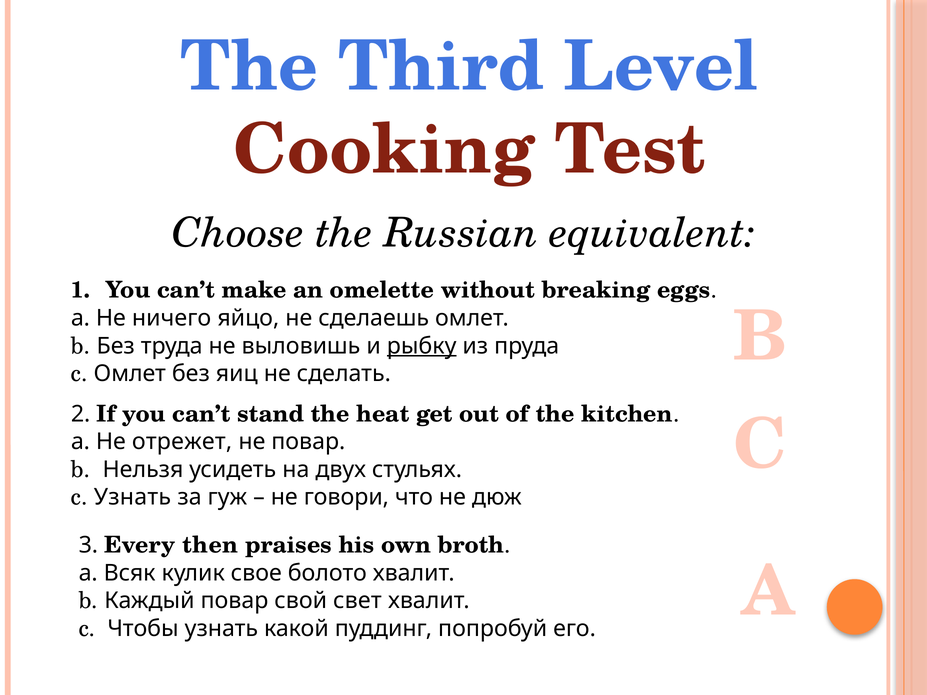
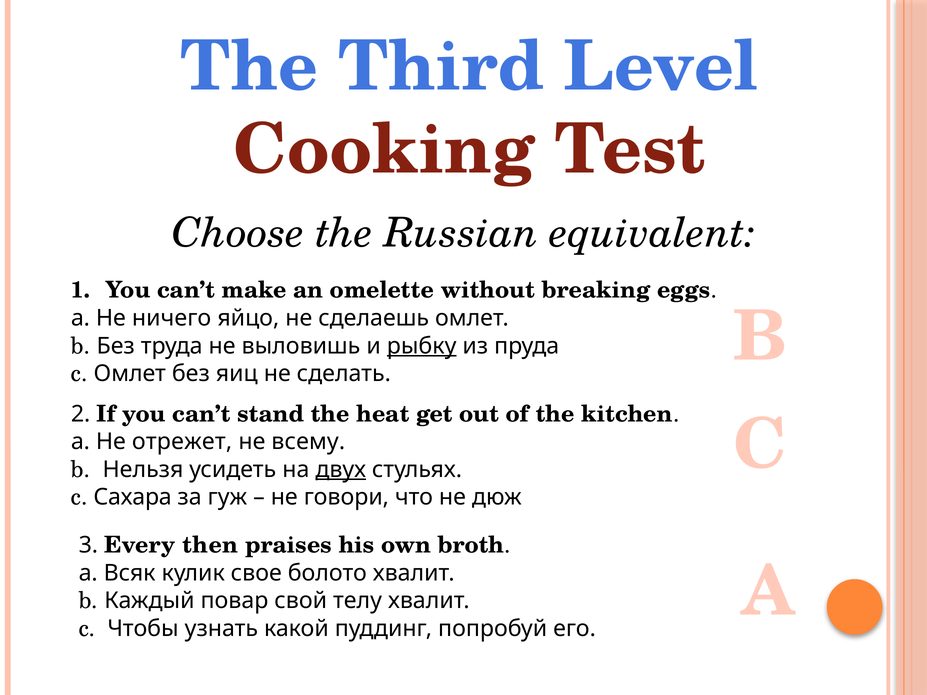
не повар: повар -> всему
двух underline: none -> present
c Узнать: Узнать -> Сахара
свет: свет -> телу
